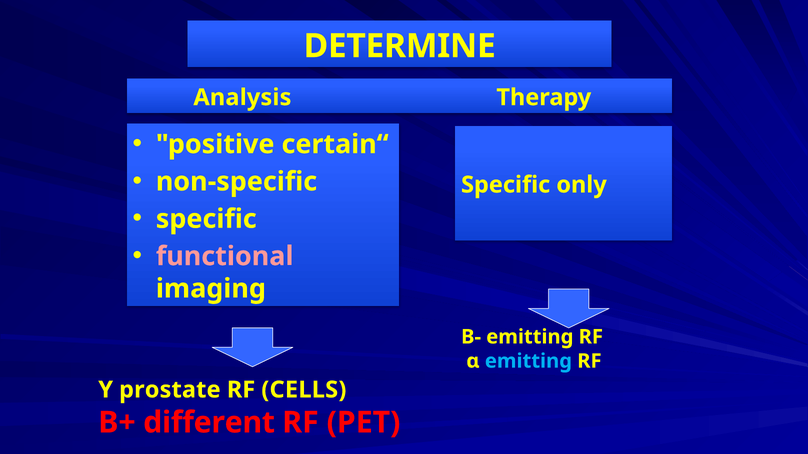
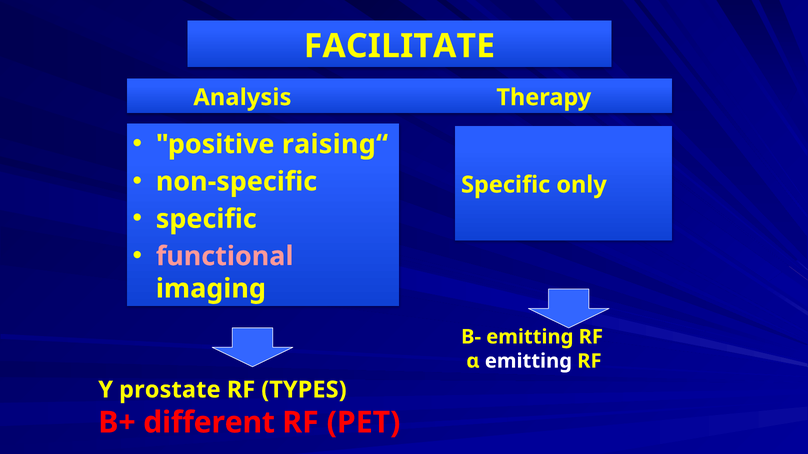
DETERMINE: DETERMINE -> FACILITATE
certain“: certain“ -> raising“
emitting at (528, 361) colour: light blue -> white
CELLS: CELLS -> TYPES
